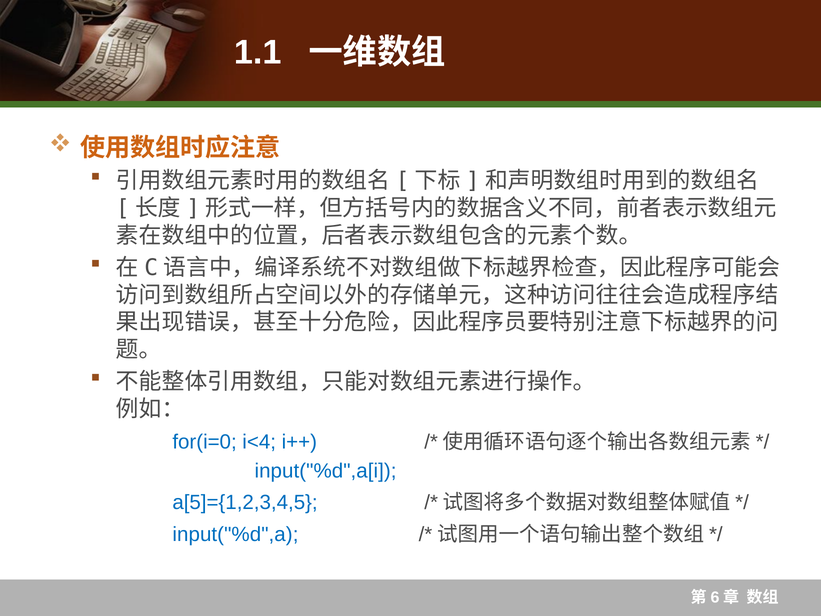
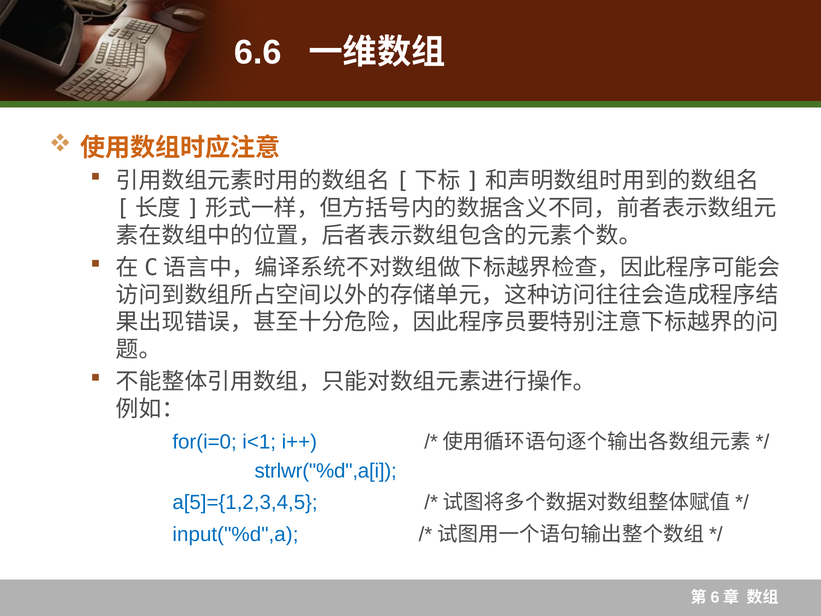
1.1: 1.1 -> 6.6
i<4: i<4 -> i<1
input("%d",a[i: input("%d",a[i -> strlwr("%d",a[i
